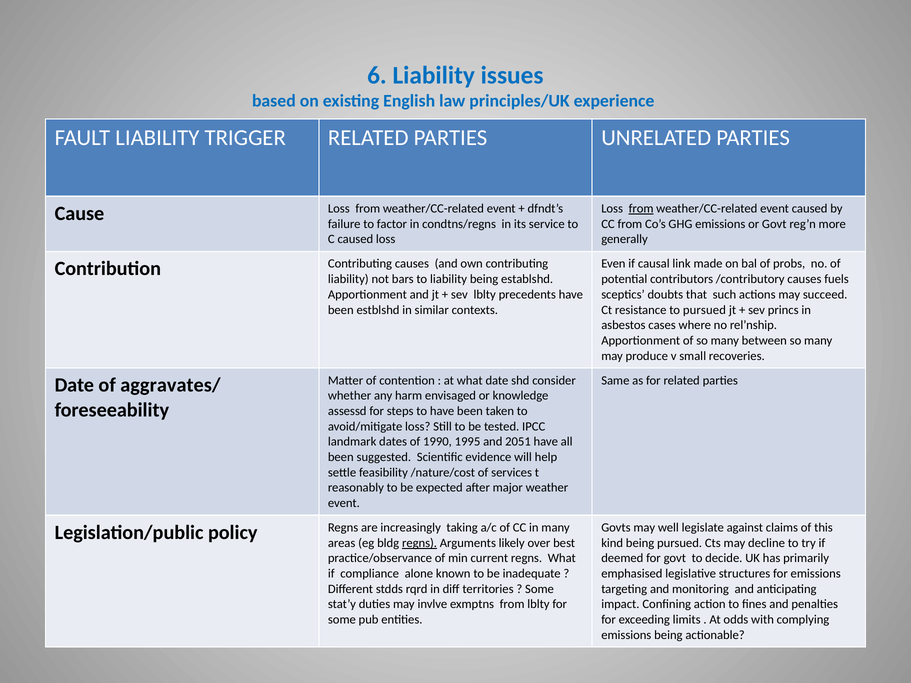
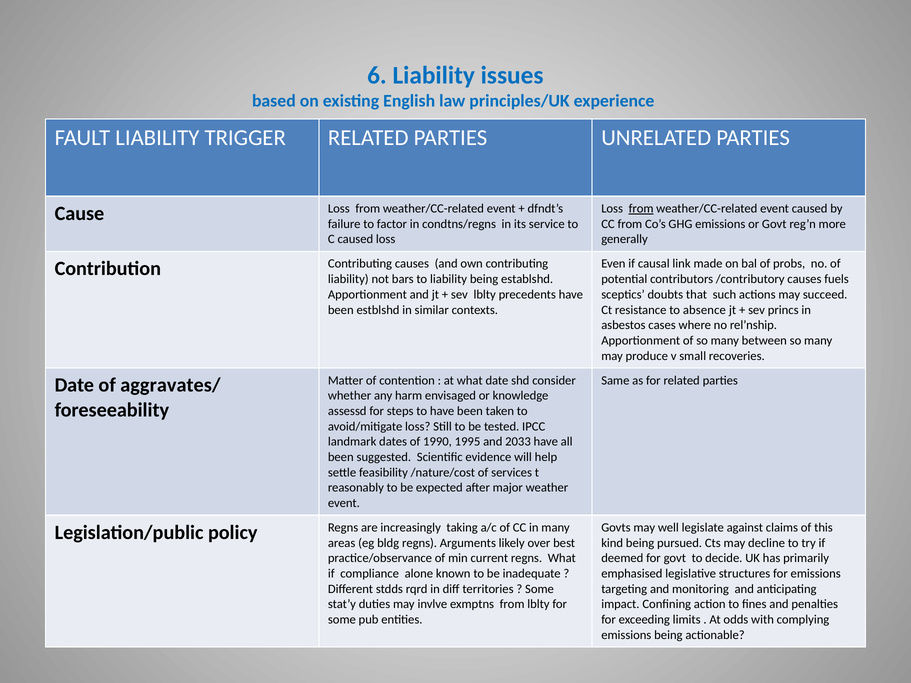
to pursued: pursued -> absence
2051: 2051 -> 2033
regns at (420, 543) underline: present -> none
